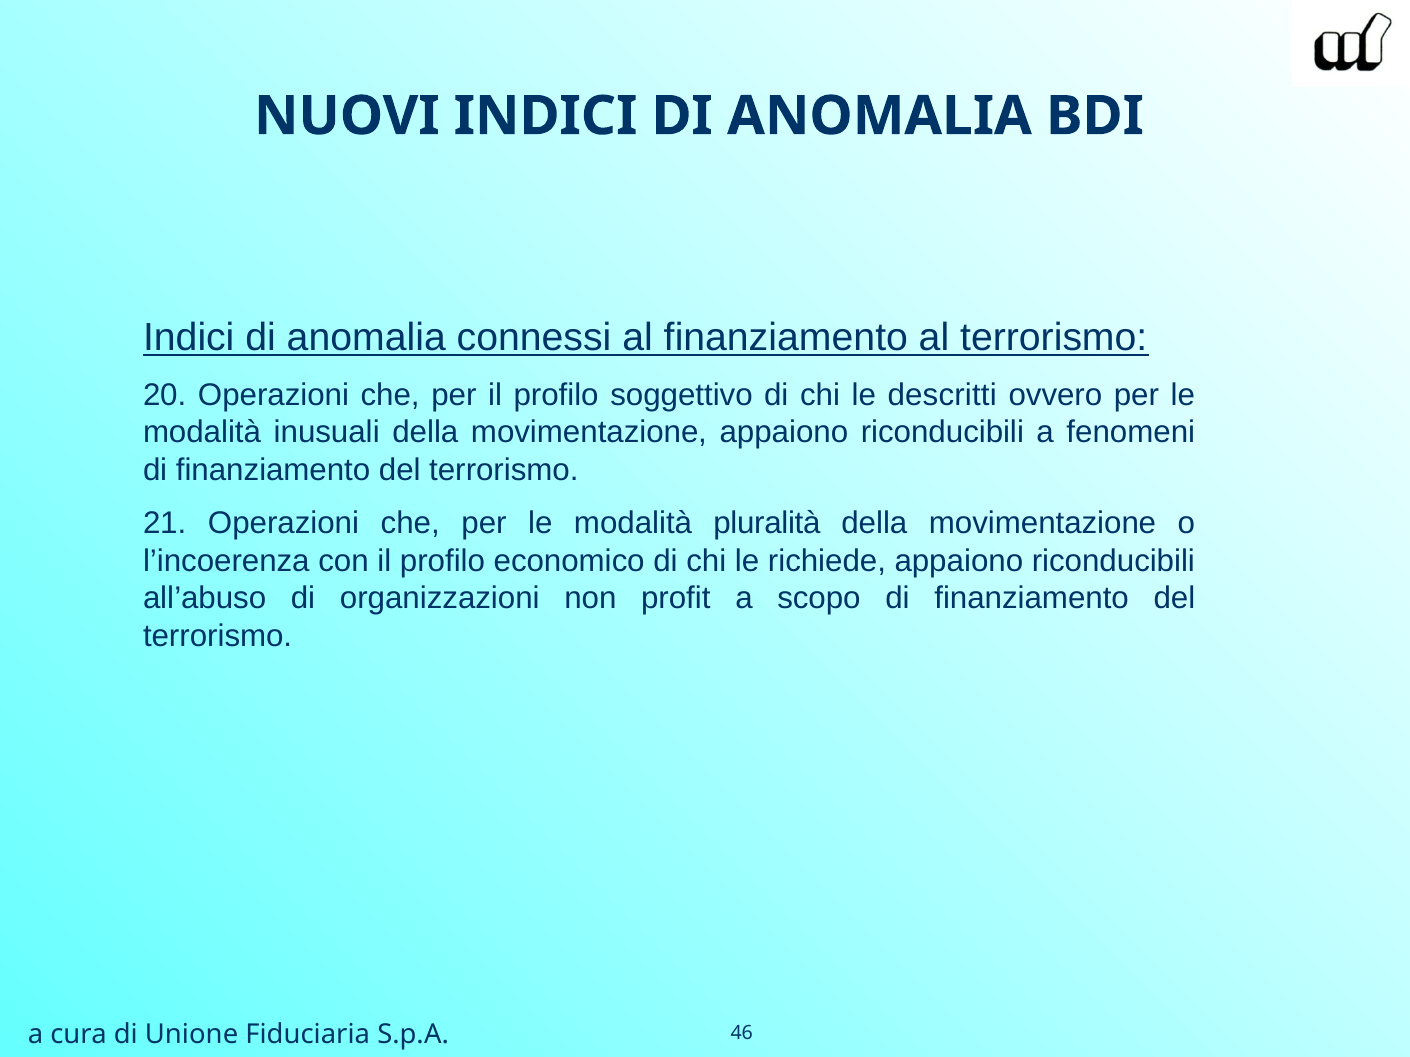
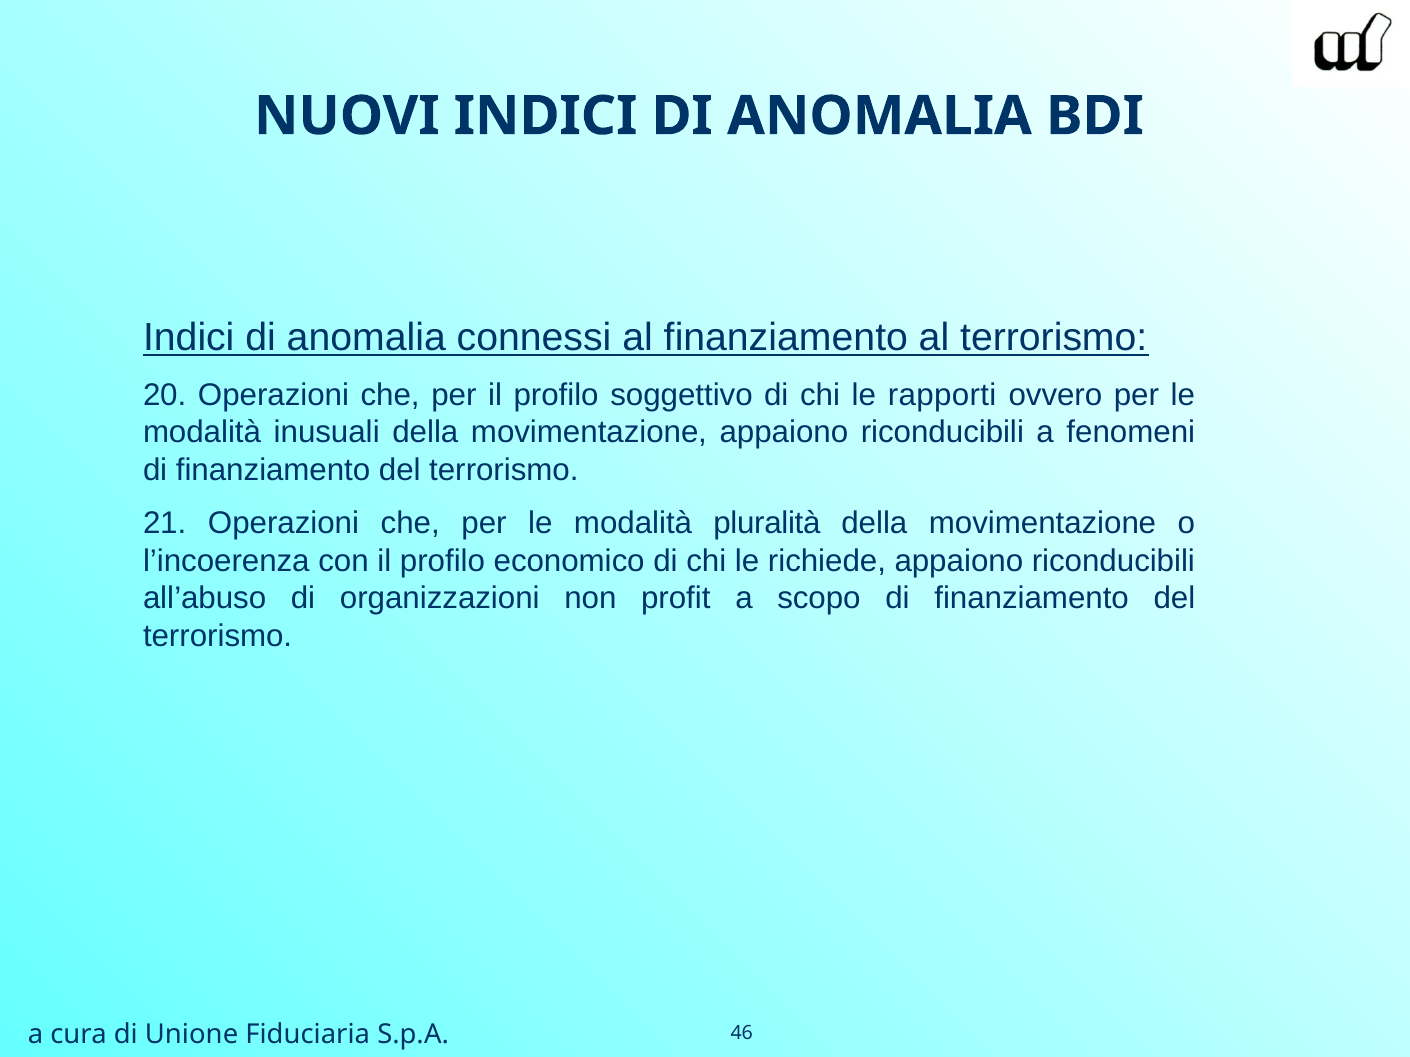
descritti: descritti -> rapporti
